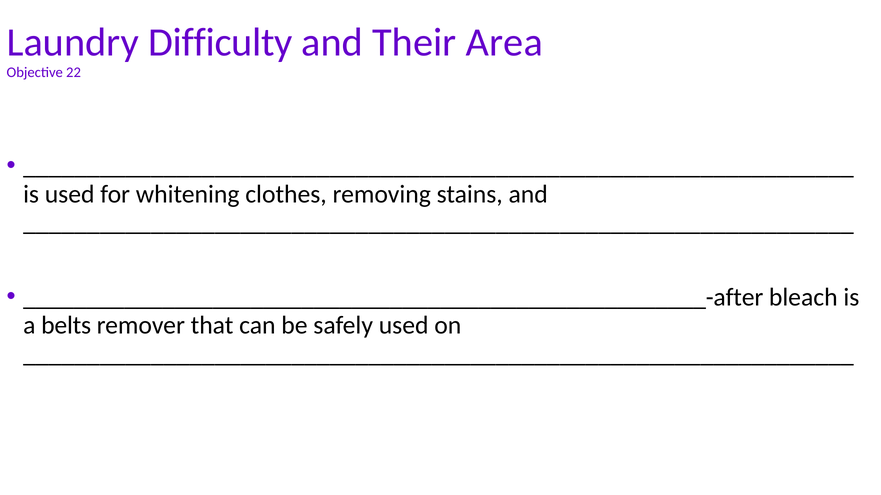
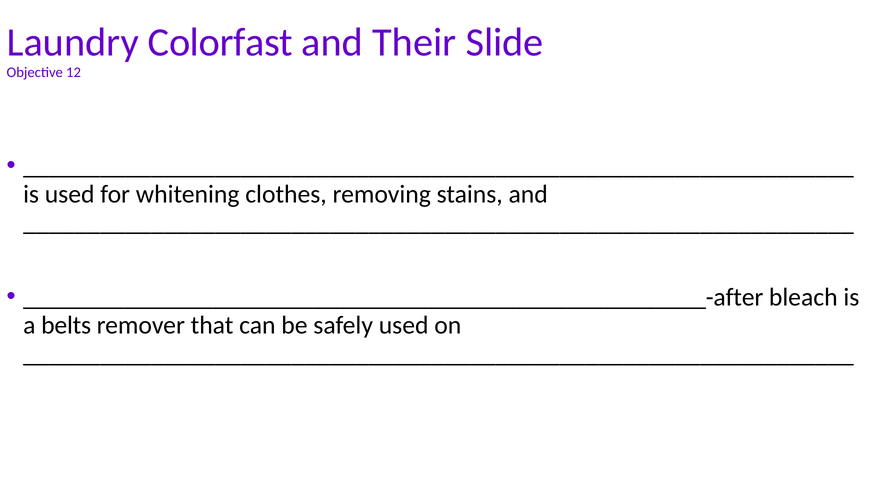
Difficulty: Difficulty -> Colorfast
Area: Area -> Slide
22: 22 -> 12
